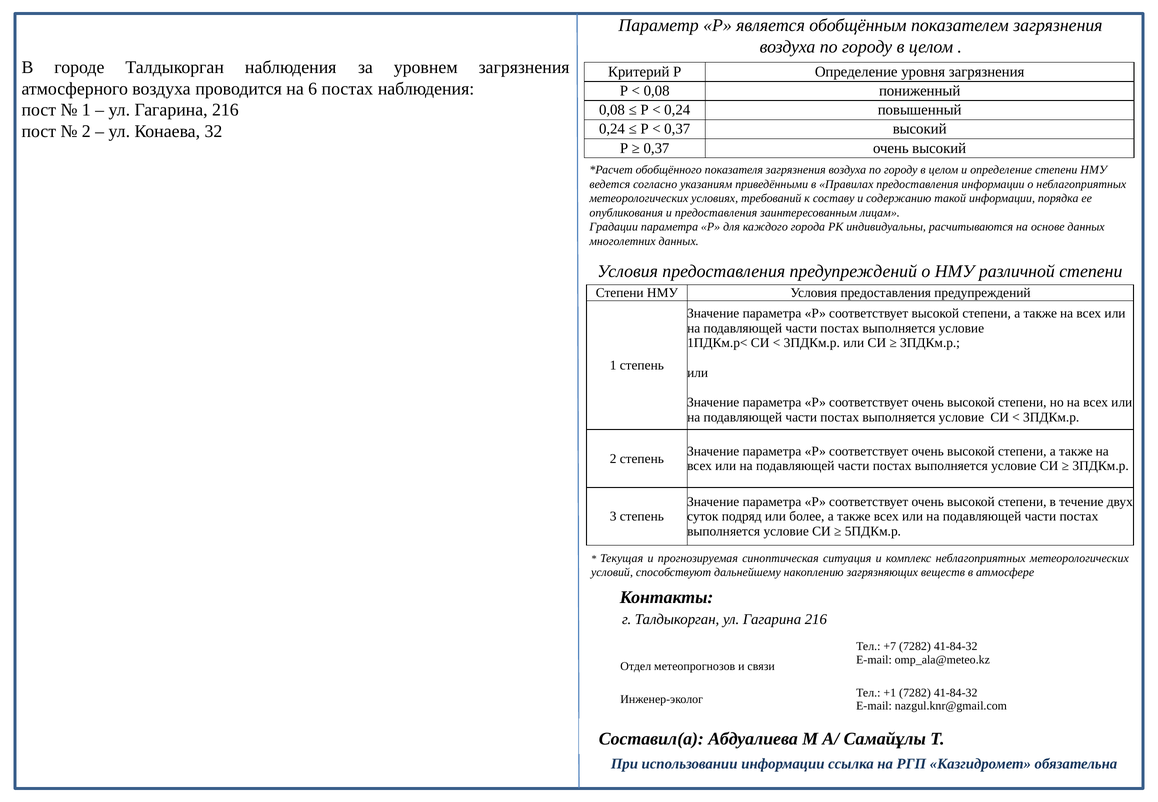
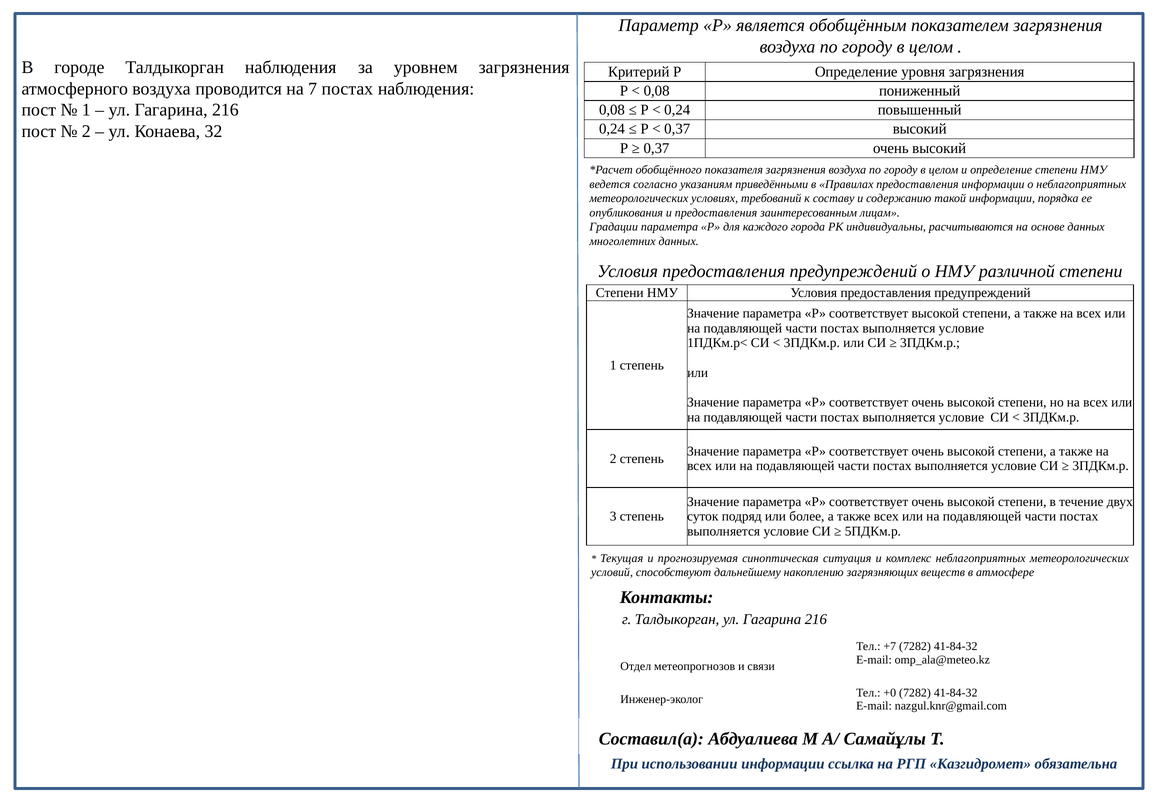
6: 6 -> 7
+1: +1 -> +0
